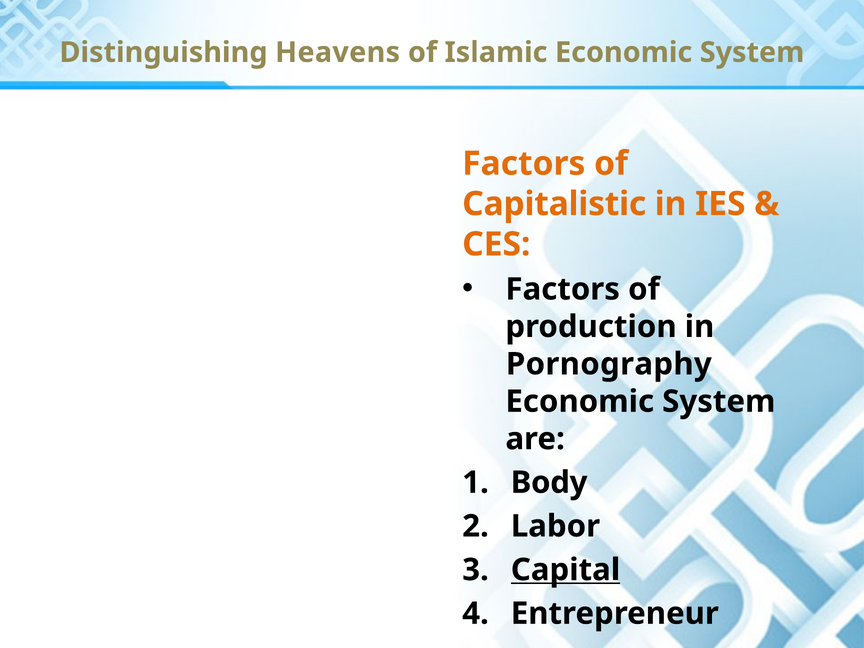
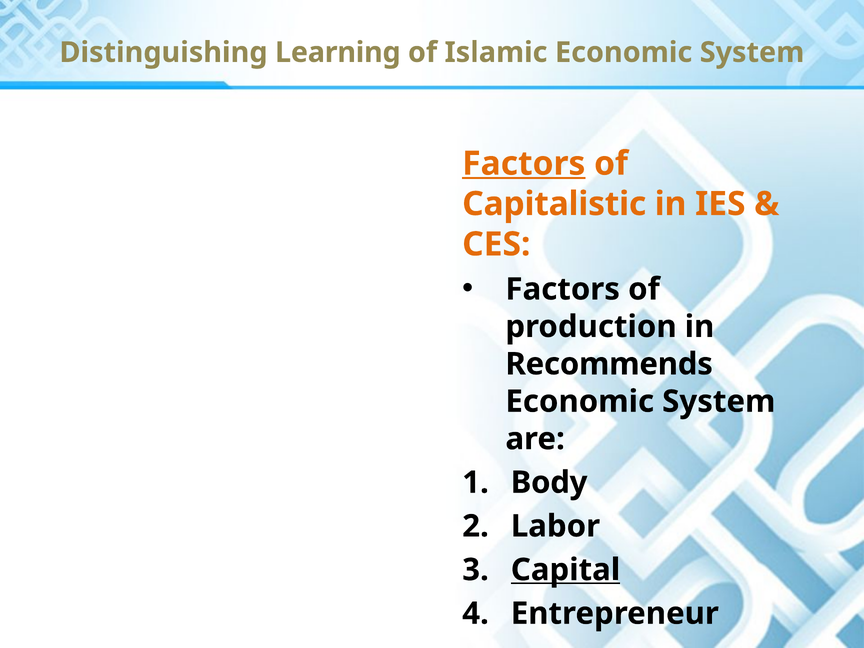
Heavens: Heavens -> Learning
Factors at (524, 164) underline: none -> present
Pornography: Pornography -> Recommends
